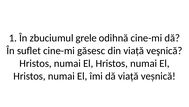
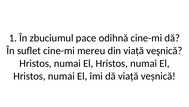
grele: grele -> pace
găsesc: găsesc -> mereu
